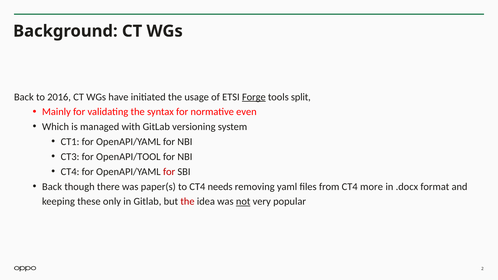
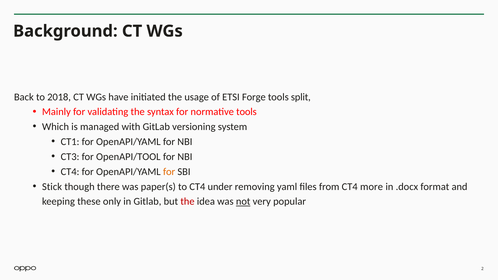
2016: 2016 -> 2018
Forge underline: present -> none
normative even: even -> tools
for at (169, 172) colour: red -> orange
Back at (52, 187): Back -> Stick
needs: needs -> under
